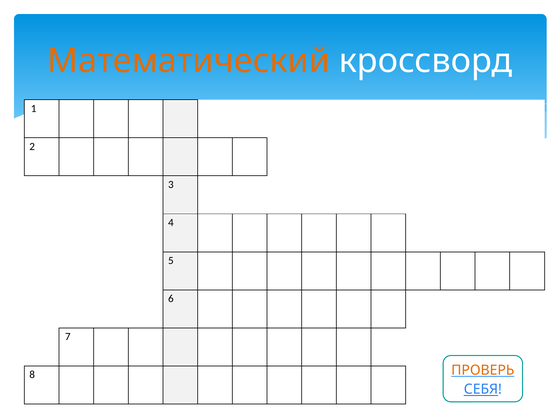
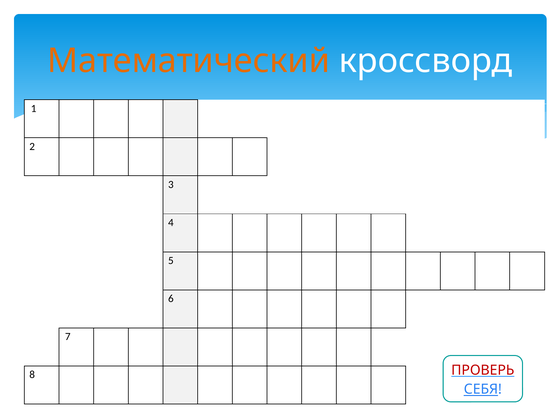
ПРОВЕРЬ colour: orange -> red
